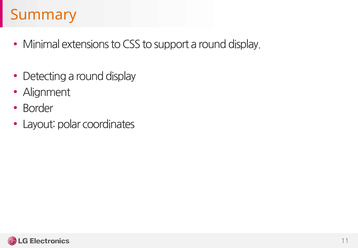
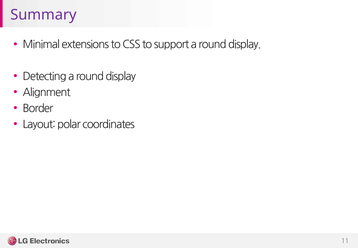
Summary colour: orange -> purple
